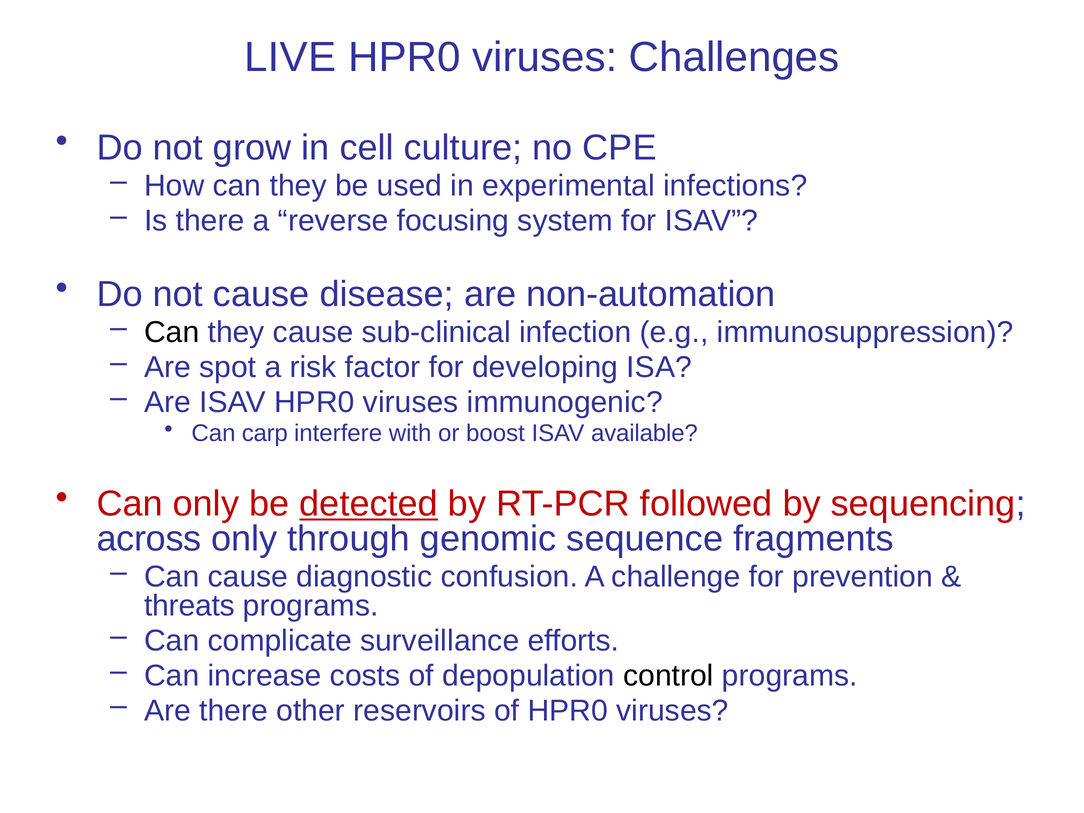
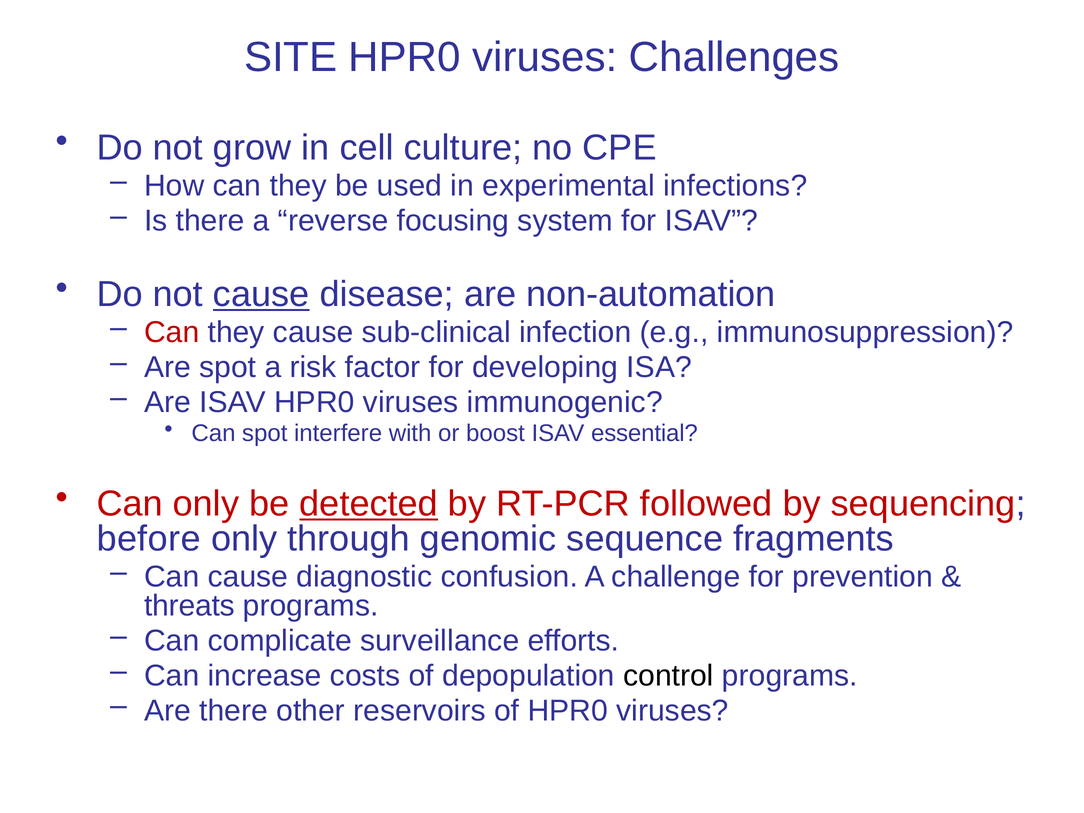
LIVE: LIVE -> SITE
cause at (261, 294) underline: none -> present
Can at (172, 332) colour: black -> red
Can carp: carp -> spot
available: available -> essential
across: across -> before
